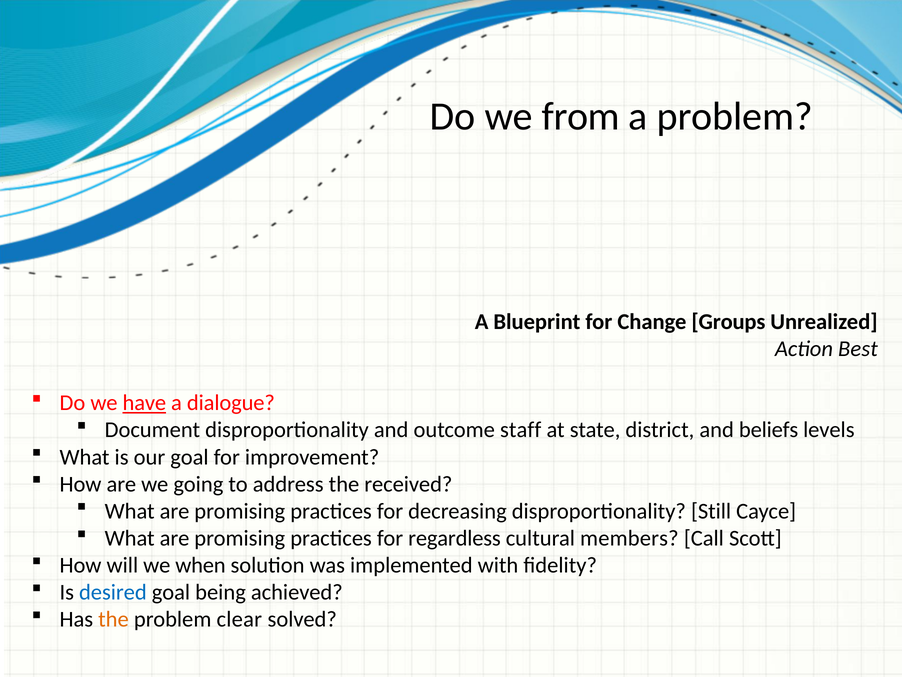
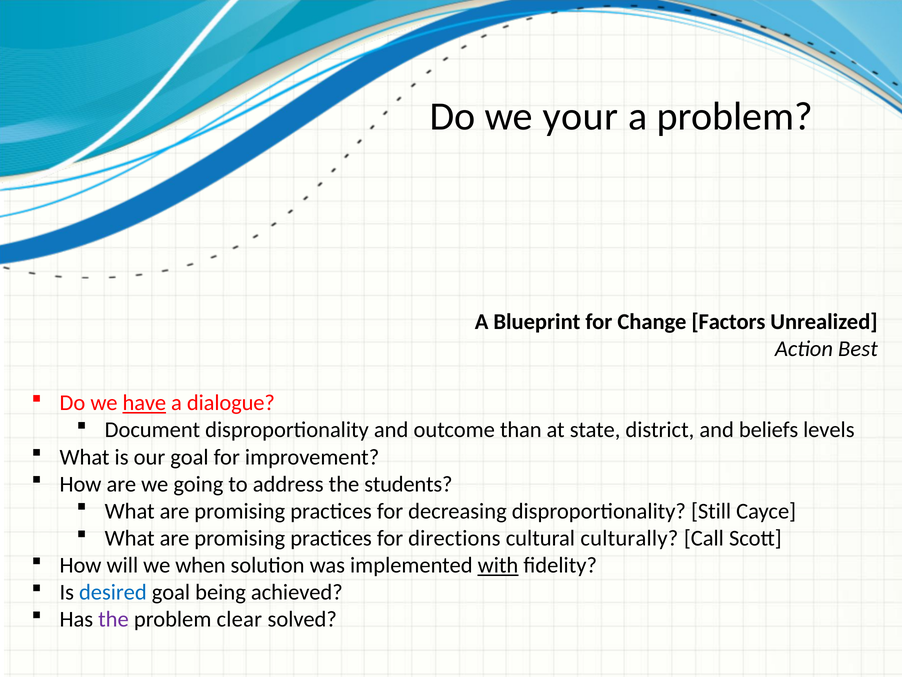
from: from -> your
Groups: Groups -> Factors
staff: staff -> than
received: received -> students
regardless: regardless -> directions
members: members -> culturally
with underline: none -> present
the at (113, 619) colour: orange -> purple
